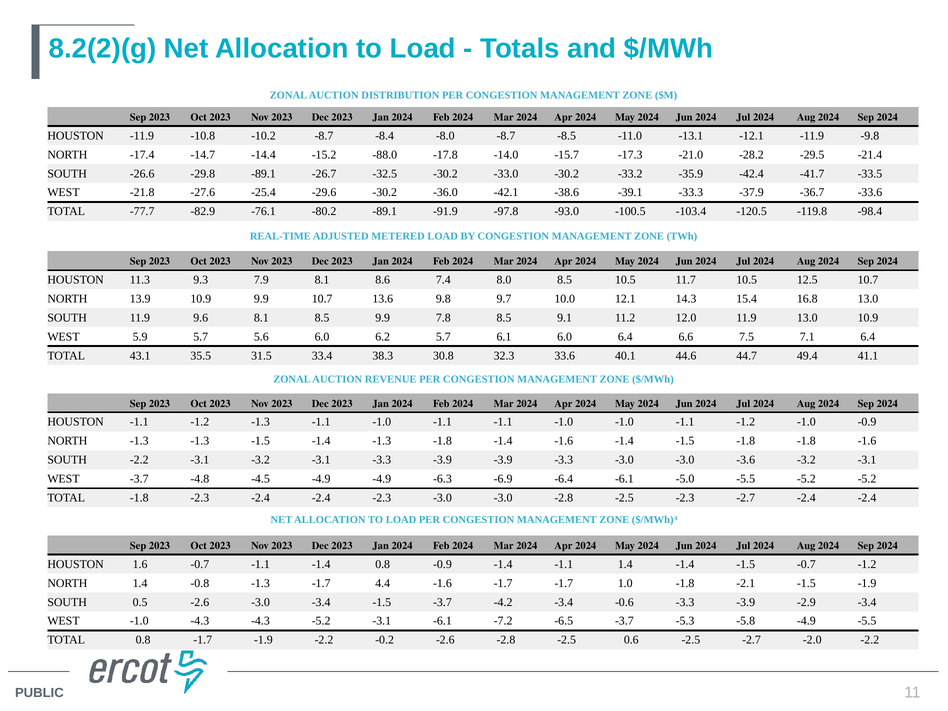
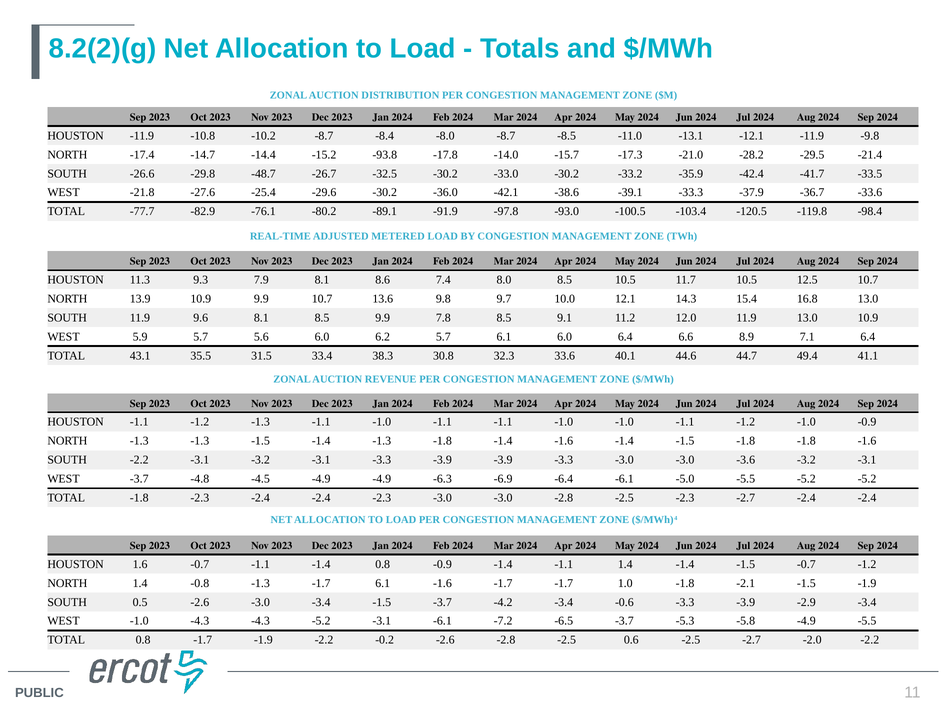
-88.0: -88.0 -> -93.8
-29.8 -89.1: -89.1 -> -48.7
7.5: 7.5 -> 8.9
-1.7 4.4: 4.4 -> 6.1
